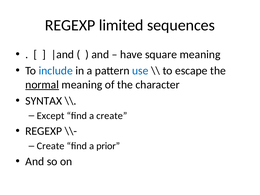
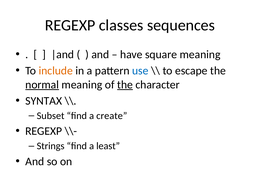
limited: limited -> classes
include colour: blue -> orange
the at (125, 85) underline: none -> present
Except: Except -> Subset
Create at (51, 146): Create -> Strings
prior: prior -> least
